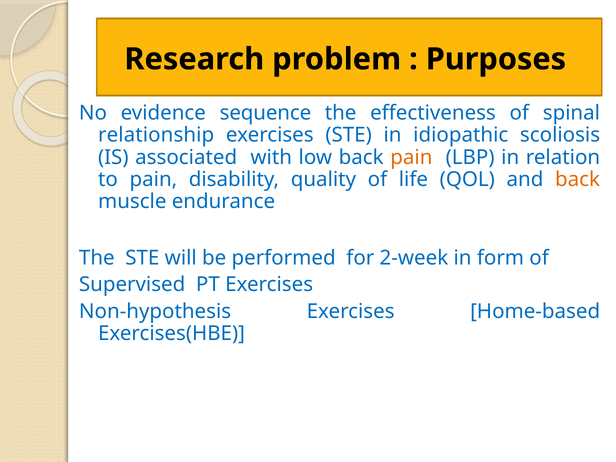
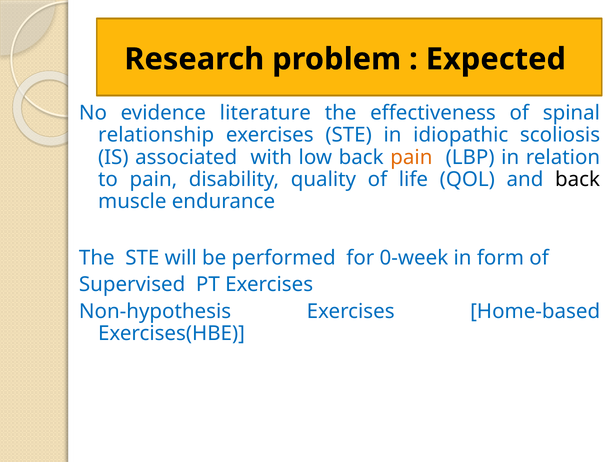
Purposes: Purposes -> Expected
sequence: sequence -> literature
back at (578, 180) colour: orange -> black
2-week: 2-week -> 0-week
